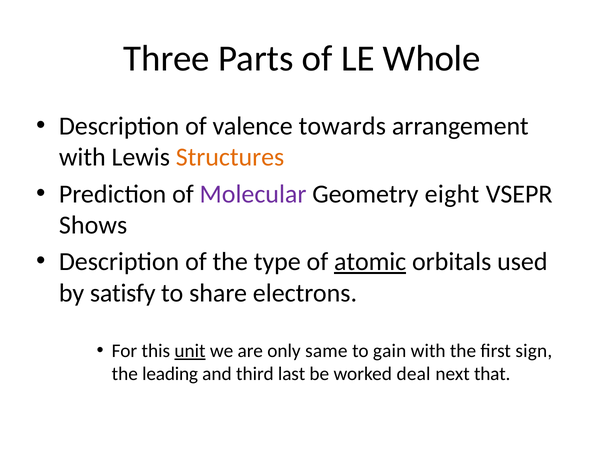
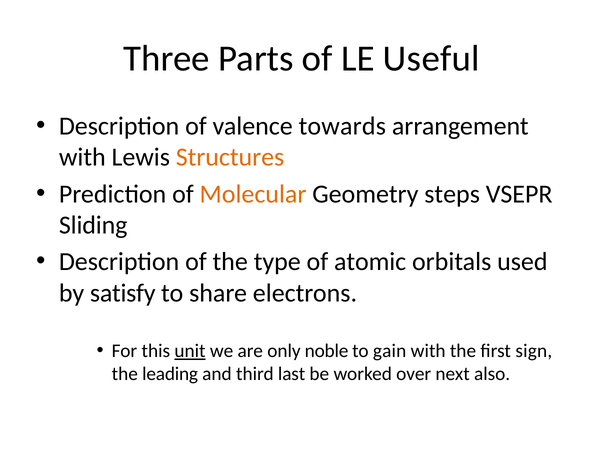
Whole: Whole -> Useful
Molecular colour: purple -> orange
eight: eight -> steps
Shows: Shows -> Sliding
atomic underline: present -> none
same: same -> noble
deal: deal -> over
that: that -> also
